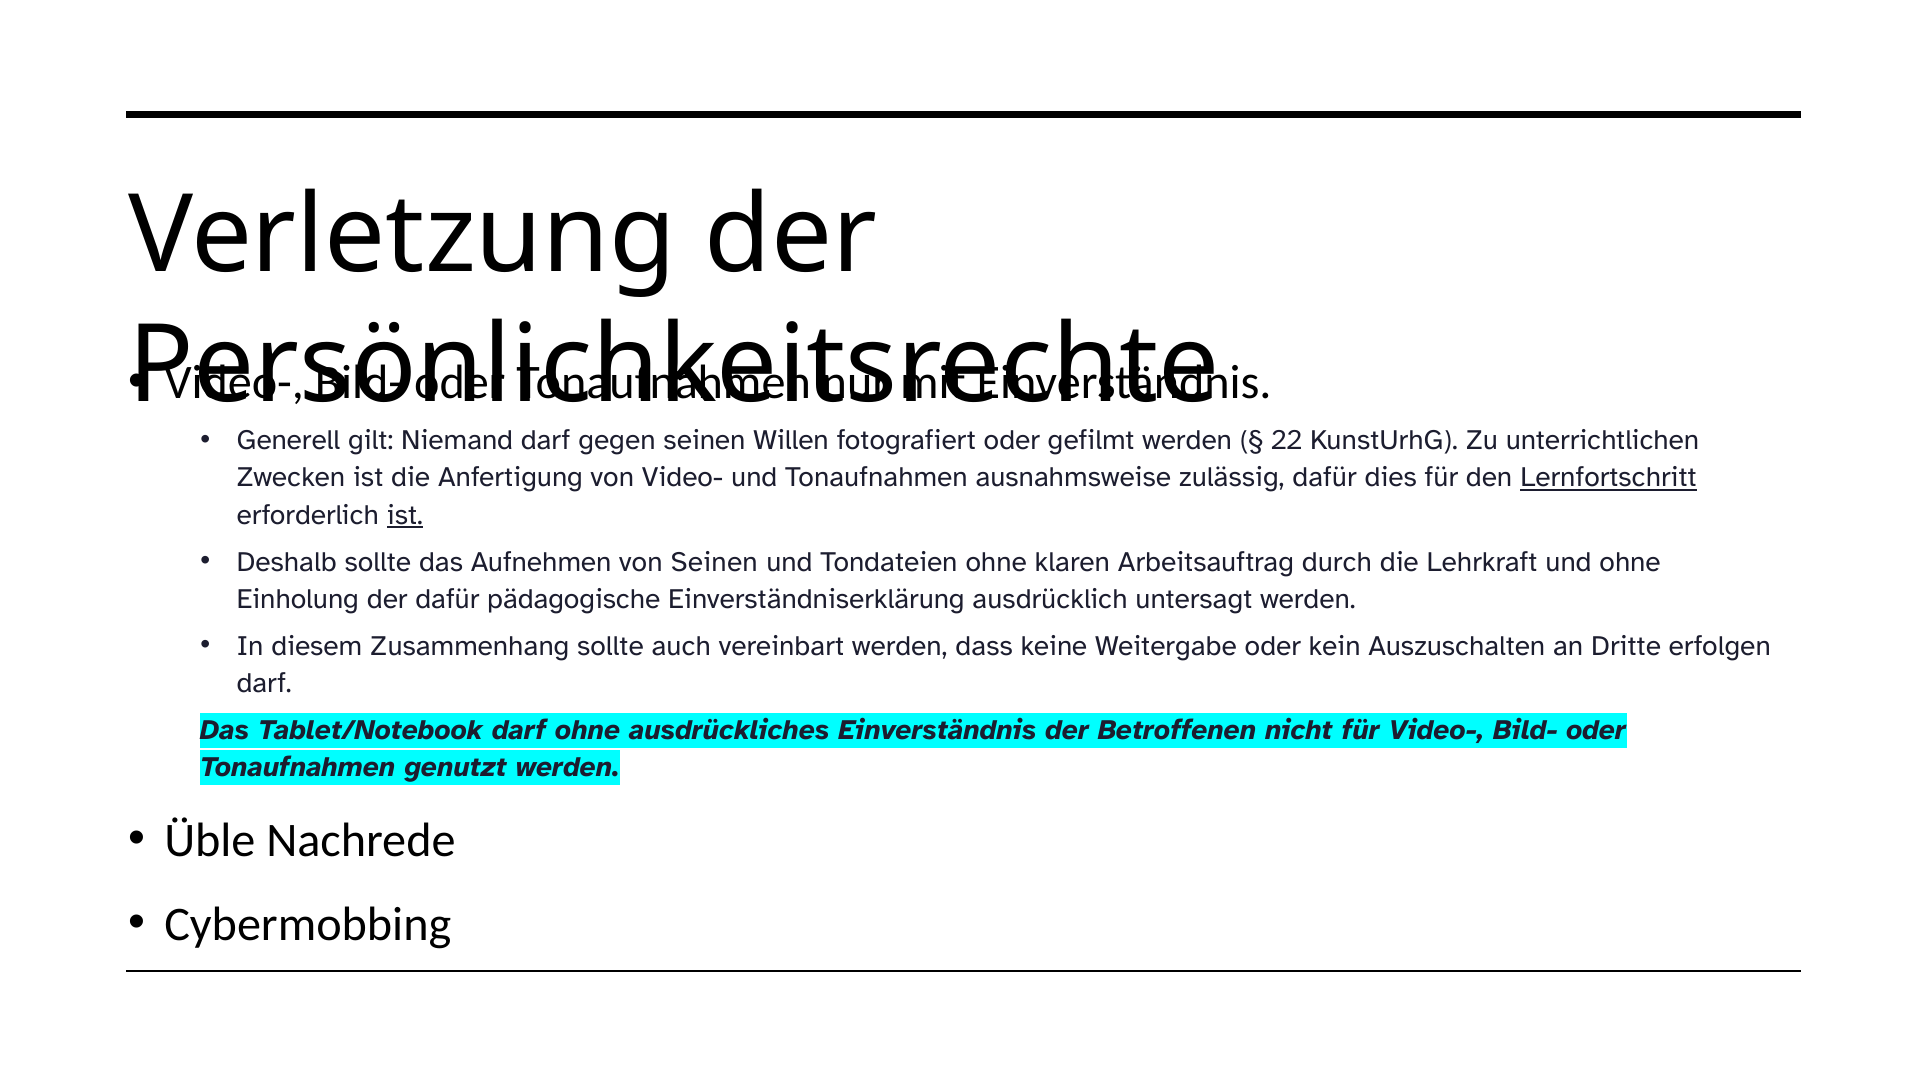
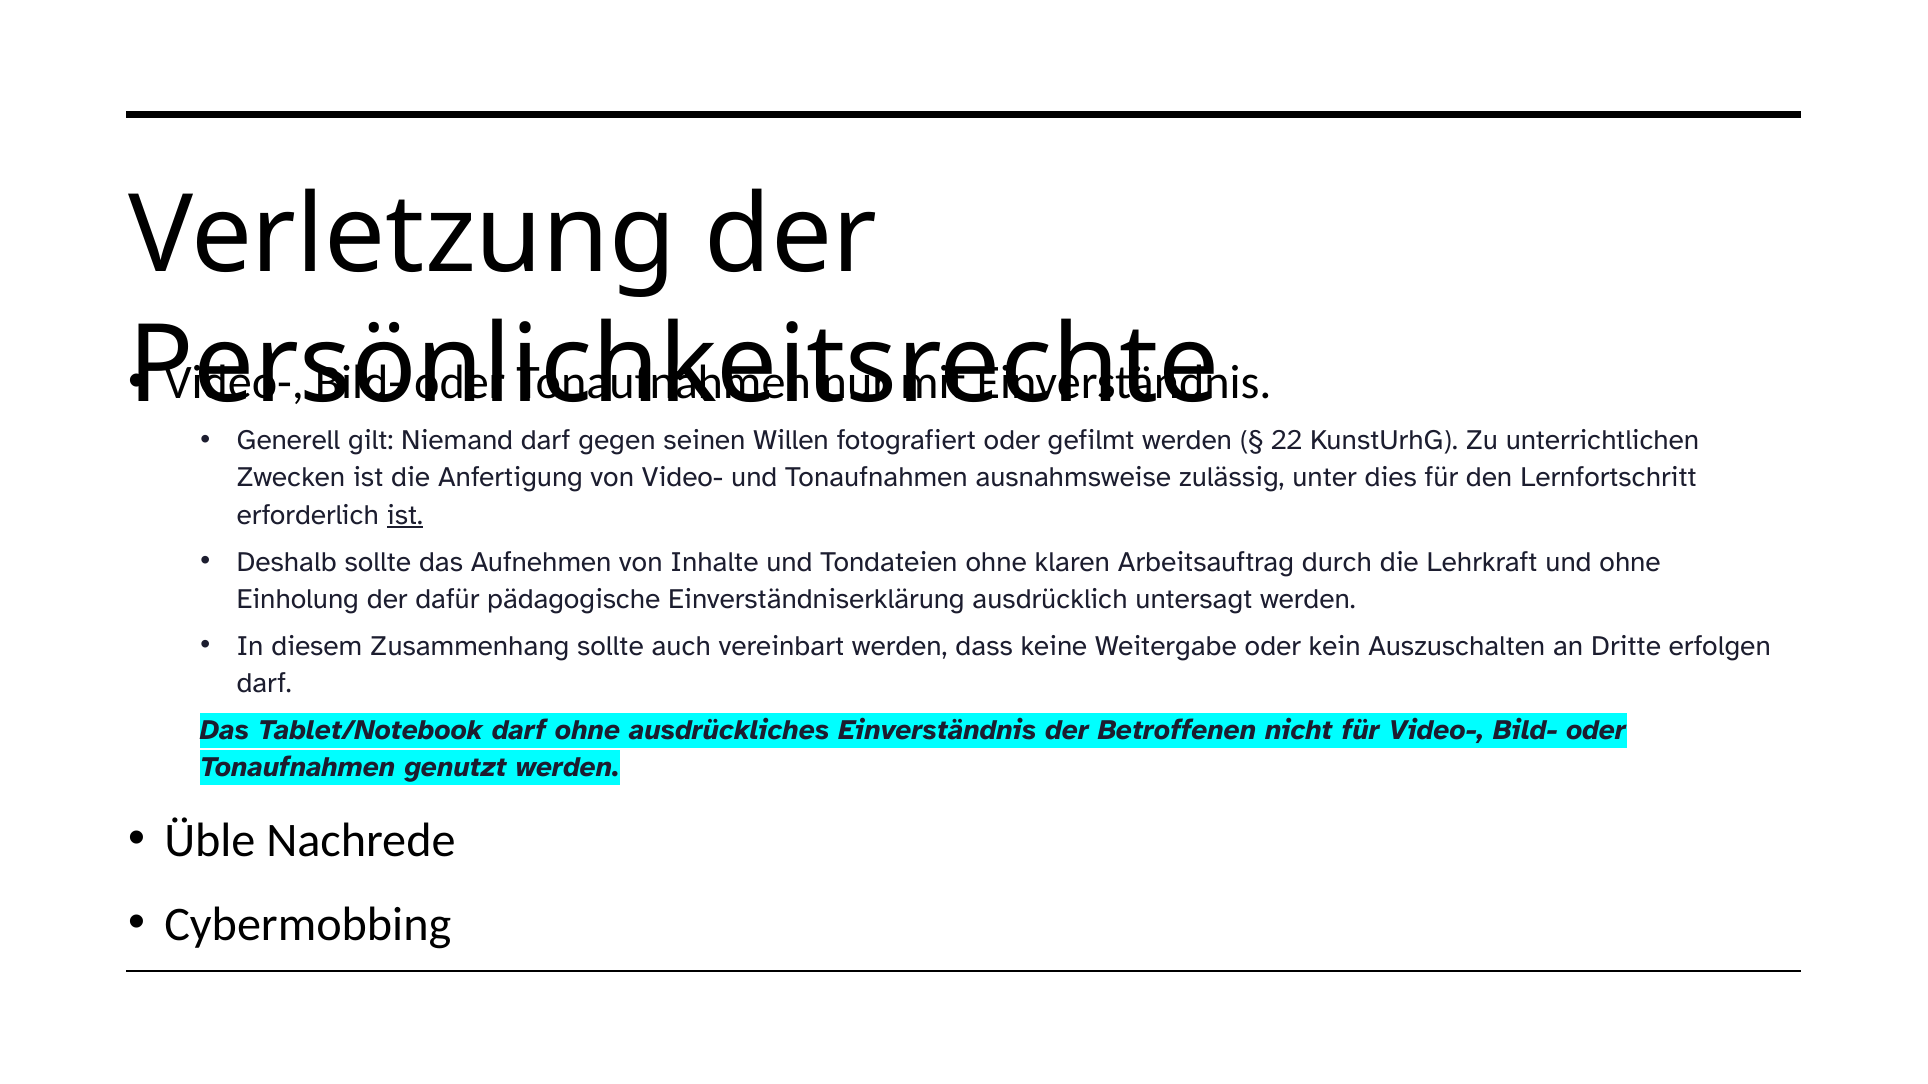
zulässig dafür: dafür -> unter
Lernfortschritt underline: present -> none
von Seinen: Seinen -> Inhalte
